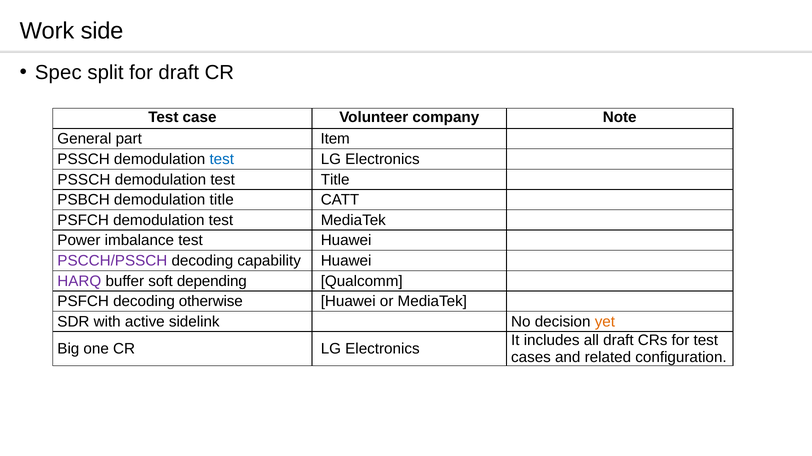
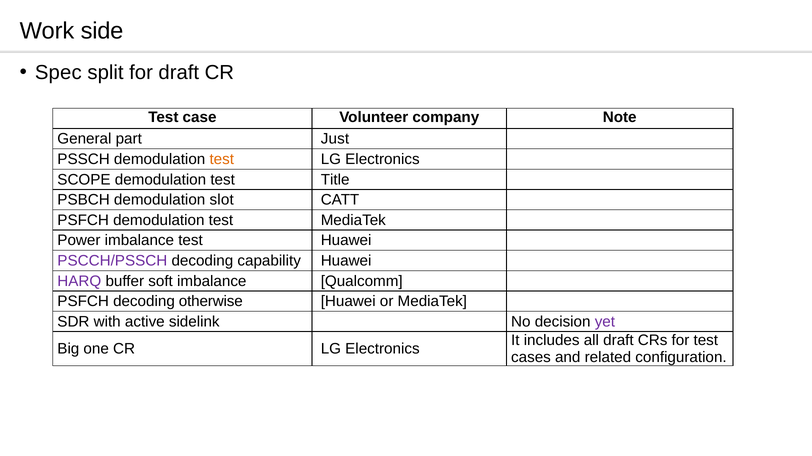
Item: Item -> Just
test at (222, 160) colour: blue -> orange
PSSCH at (84, 180): PSSCH -> SCOPE
demodulation title: title -> slot
soft depending: depending -> imbalance
yet colour: orange -> purple
